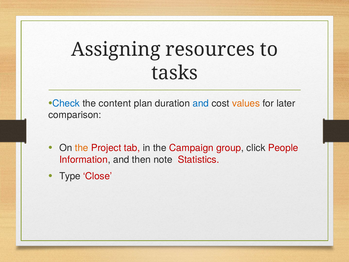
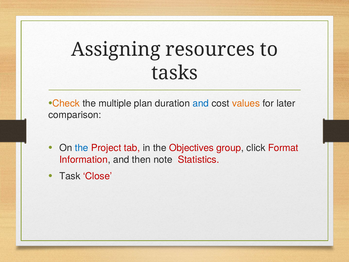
Check colour: blue -> orange
content: content -> multiple
the at (82, 148) colour: orange -> blue
Campaign: Campaign -> Objectives
People: People -> Format
Type: Type -> Task
